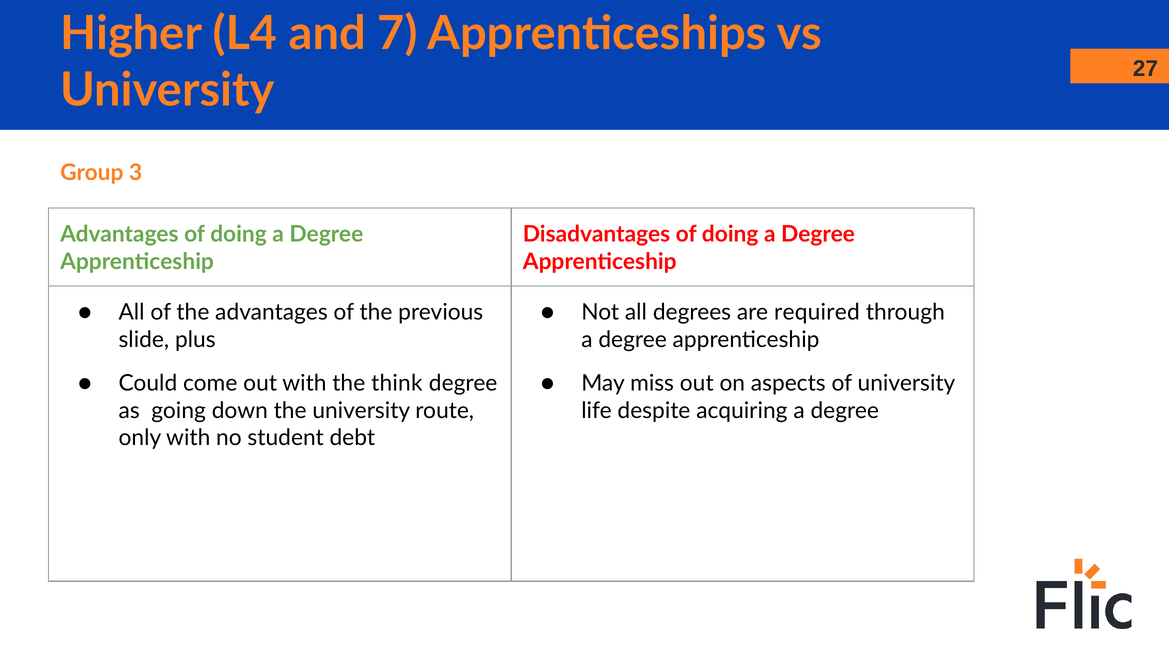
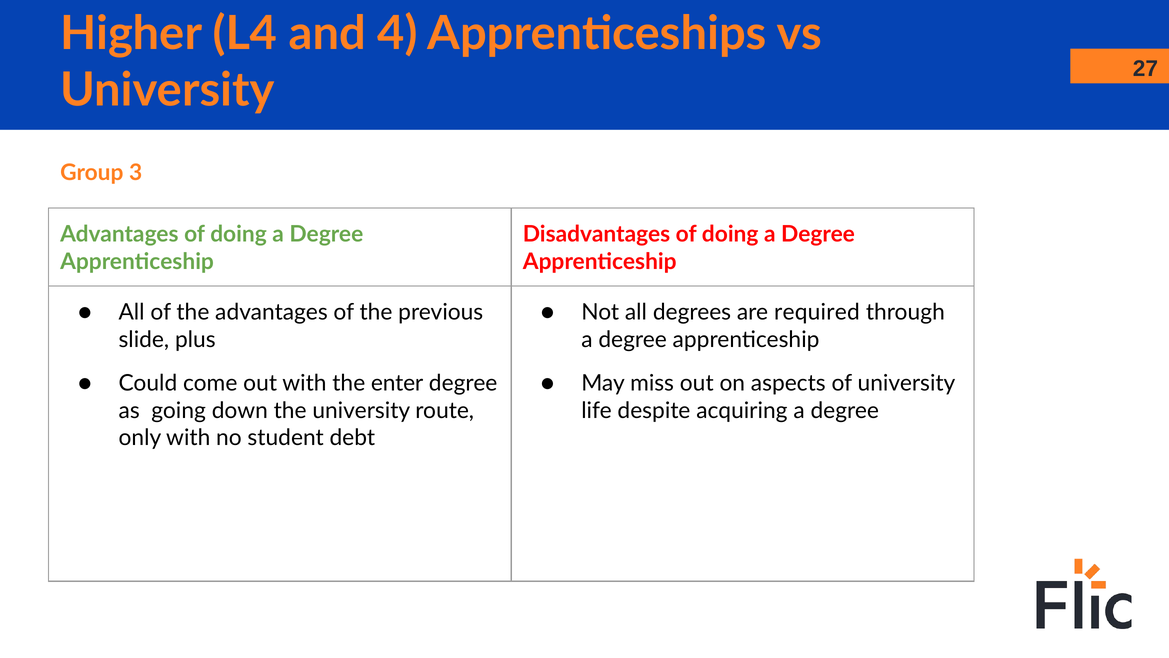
7: 7 -> 4
think: think -> enter
